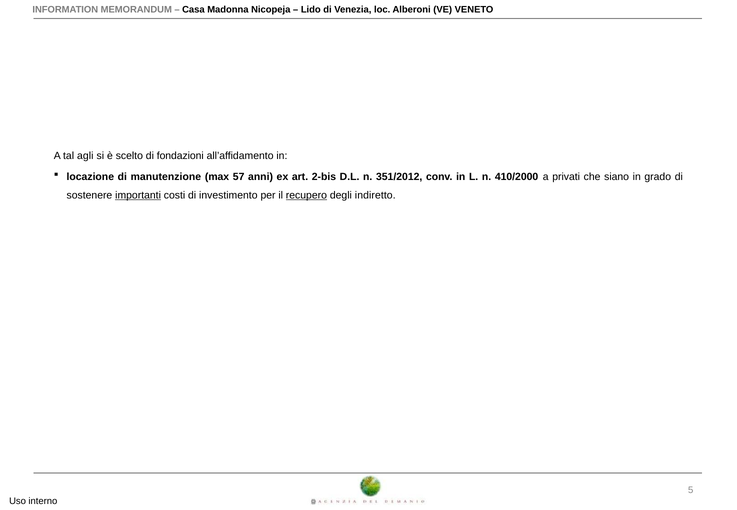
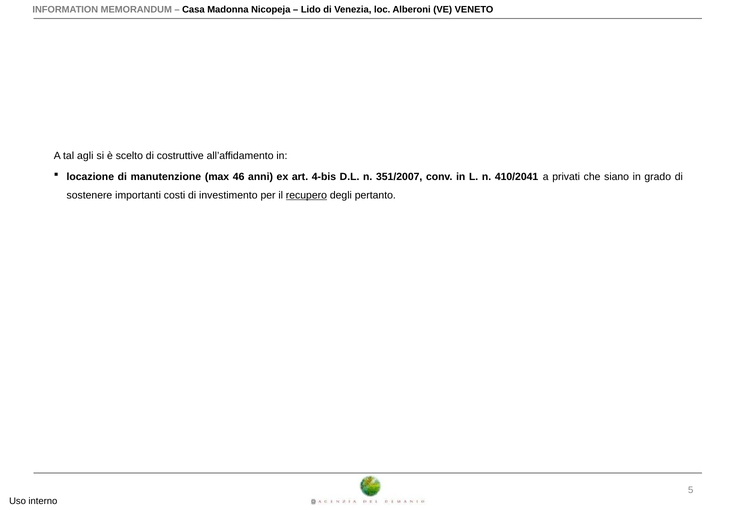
fondazioni: fondazioni -> costruttive
57: 57 -> 46
2-bis: 2-bis -> 4-bis
351/2012: 351/2012 -> 351/2007
410/2000: 410/2000 -> 410/2041
importanti underline: present -> none
indiretto: indiretto -> pertanto
